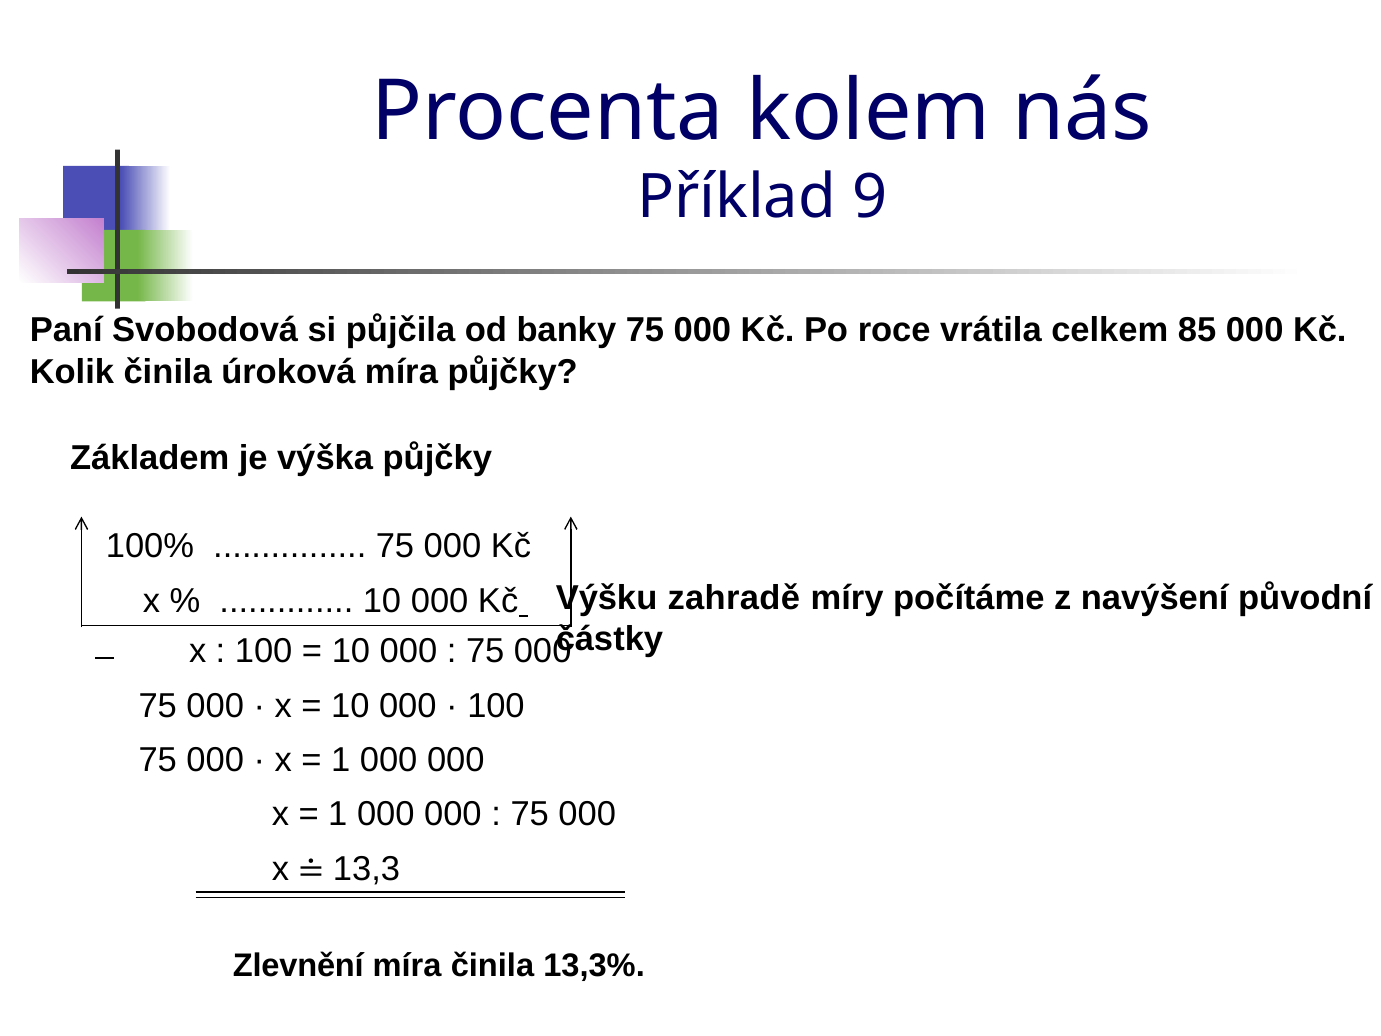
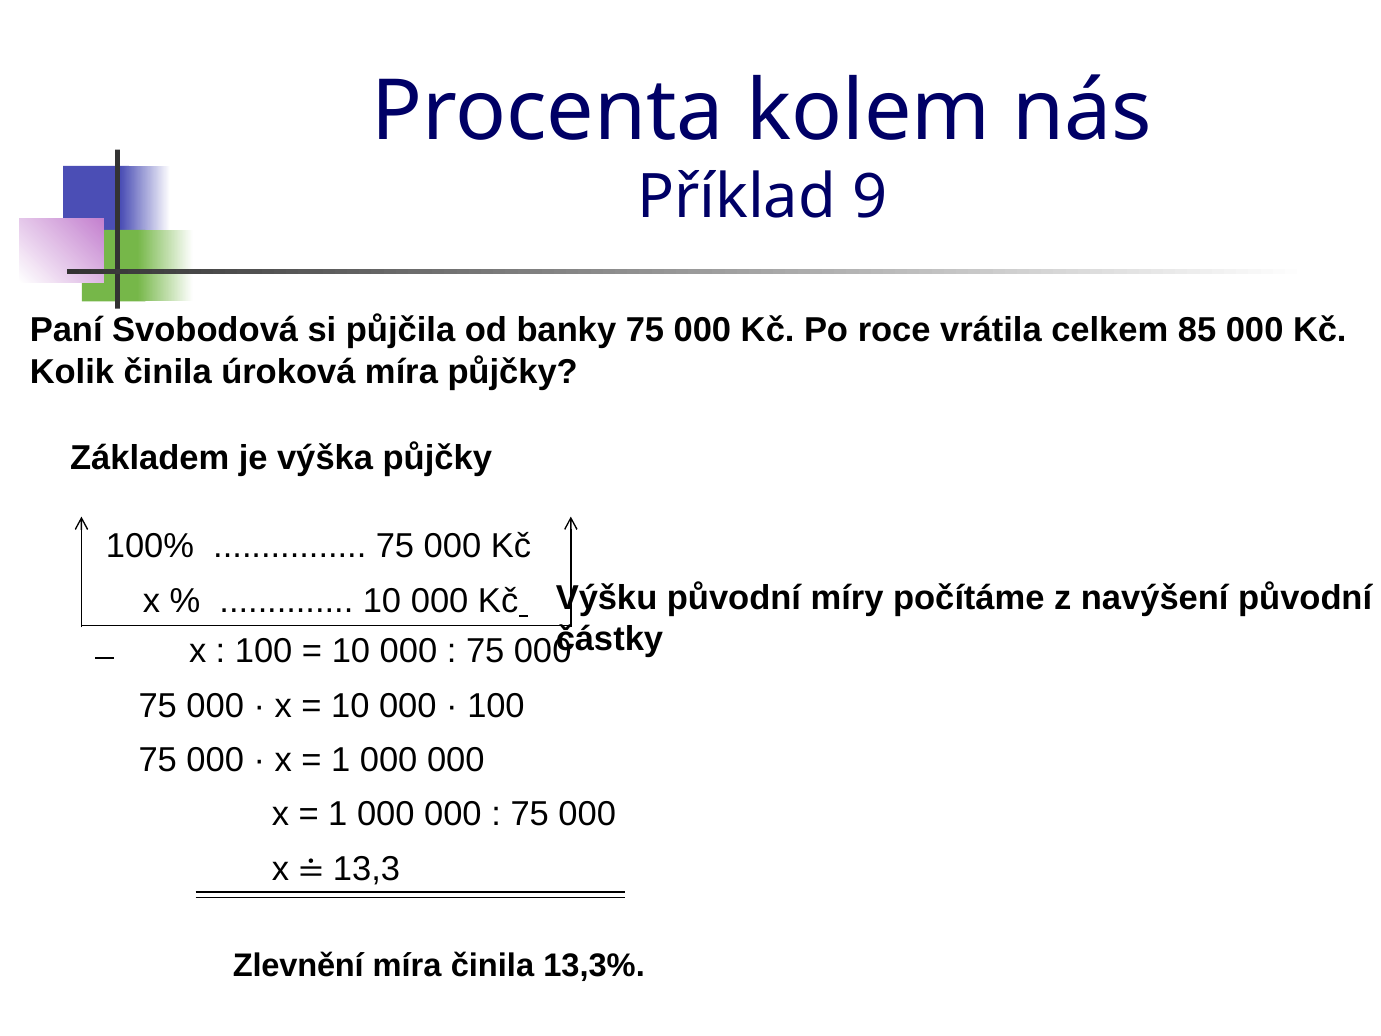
Výšku zahradě: zahradě -> původní
